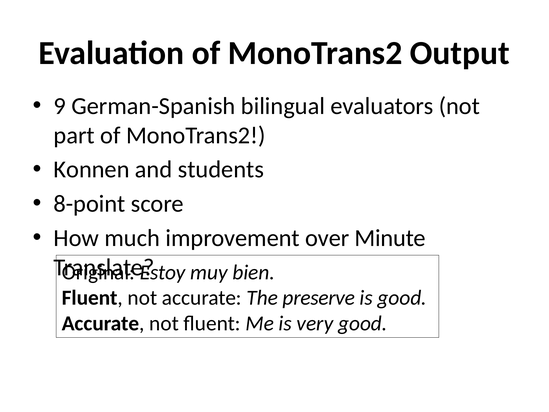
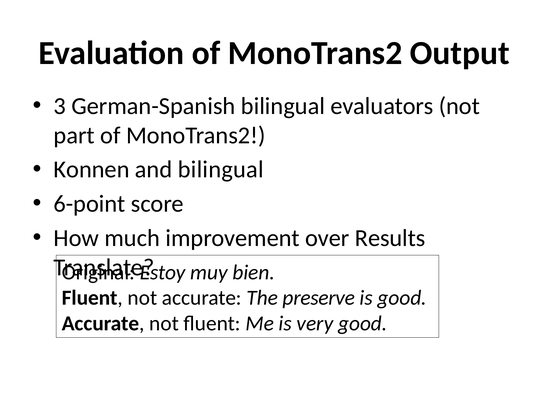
9: 9 -> 3
and students: students -> bilingual
8-point: 8-point -> 6-point
Minute: Minute -> Results
